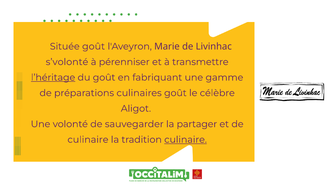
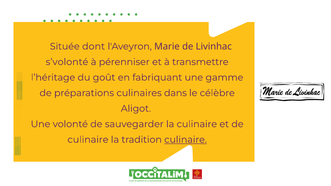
Située goût: goût -> dont
l’héritage underline: present -> none
culinaires goût: goût -> dans
la partager: partager -> culinaire
